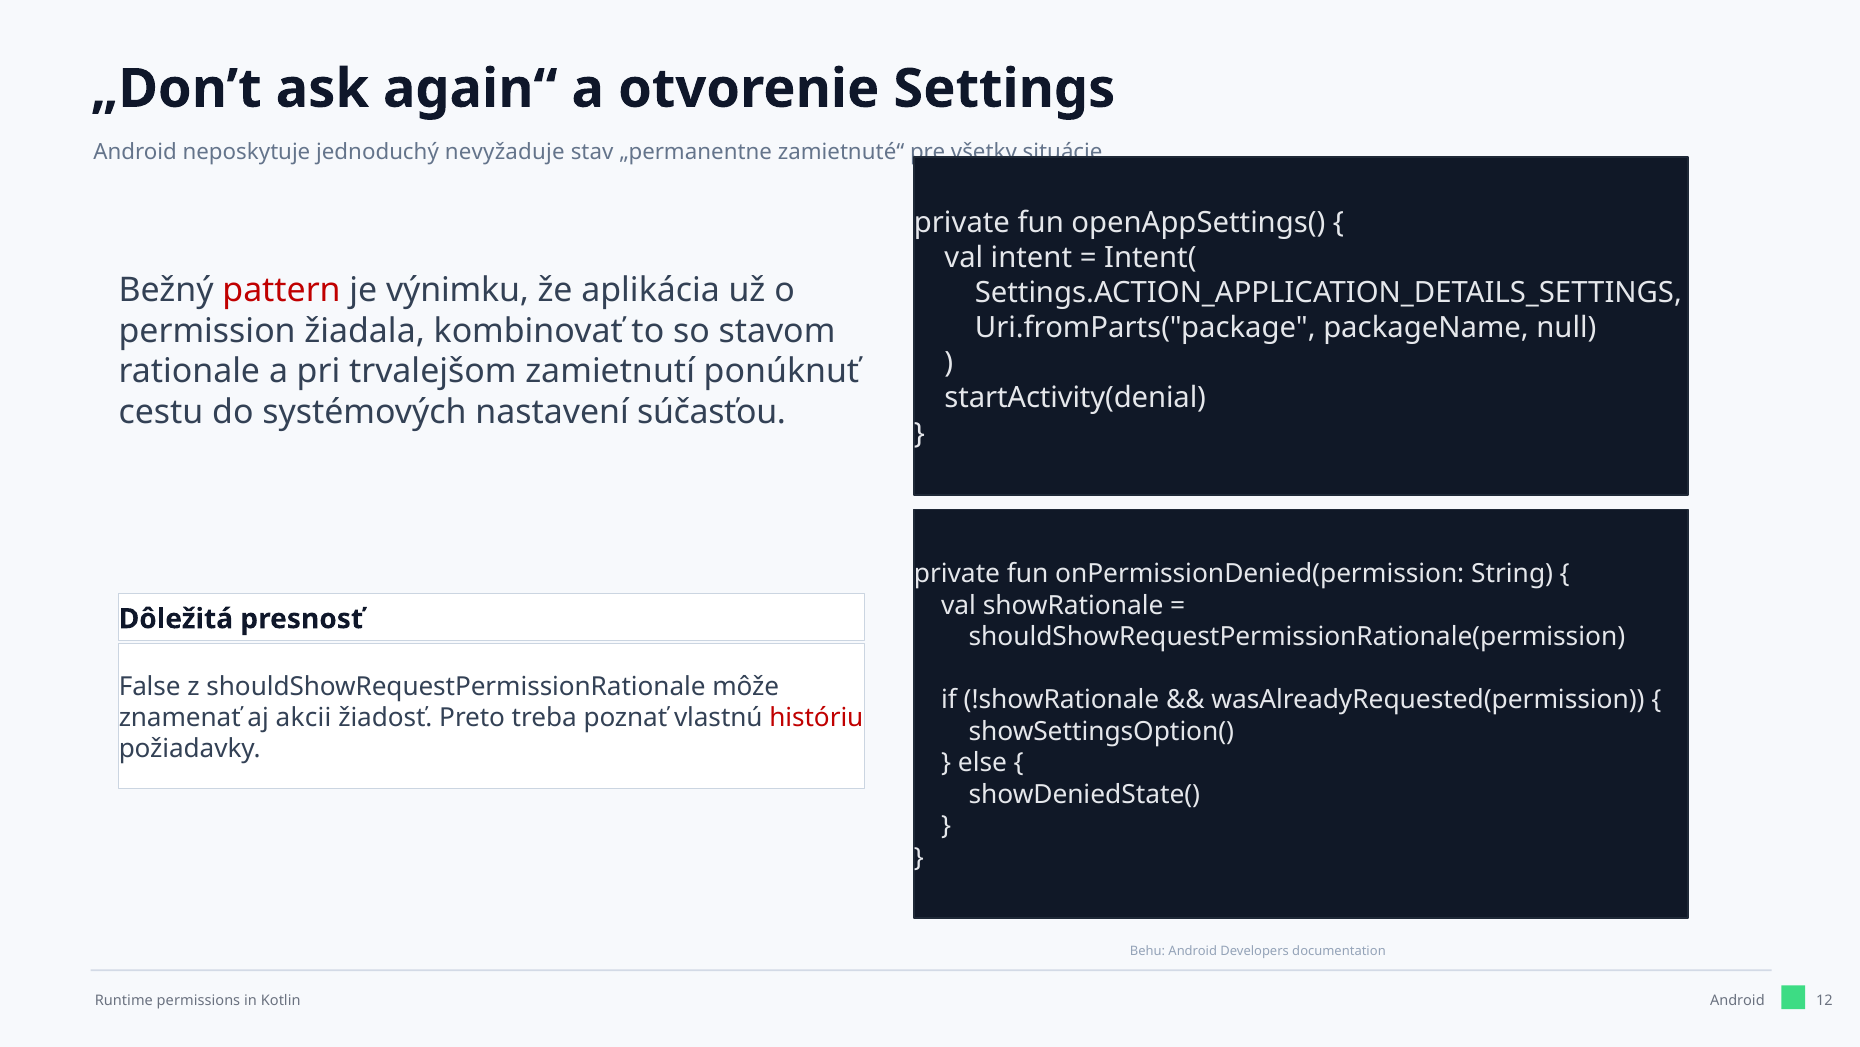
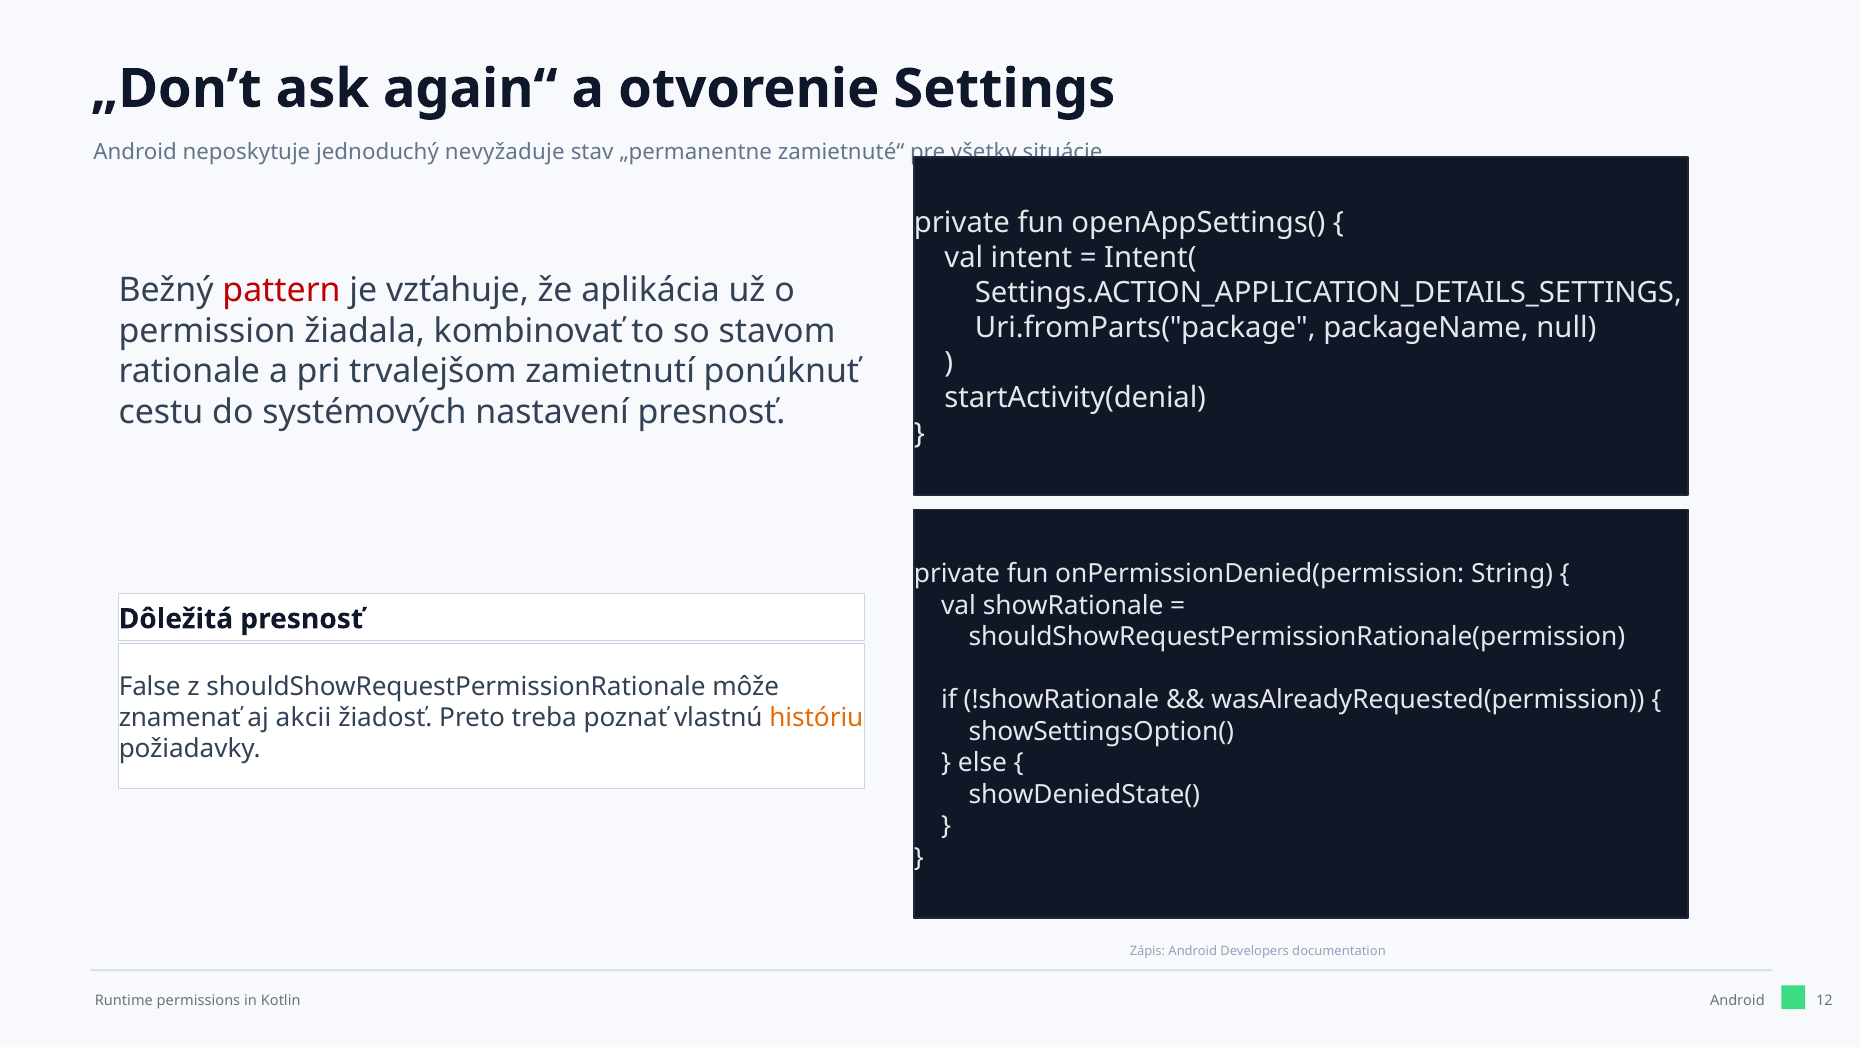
výnimku: výnimku -> vzťahuje
nastavení súčasťou: súčasťou -> presnosť
históriu colour: red -> orange
Behu: Behu -> Zápis
